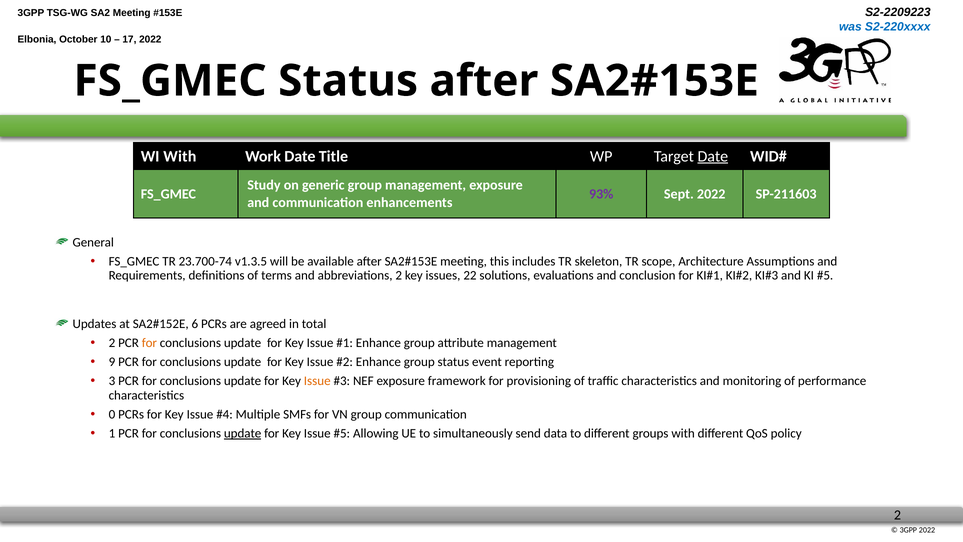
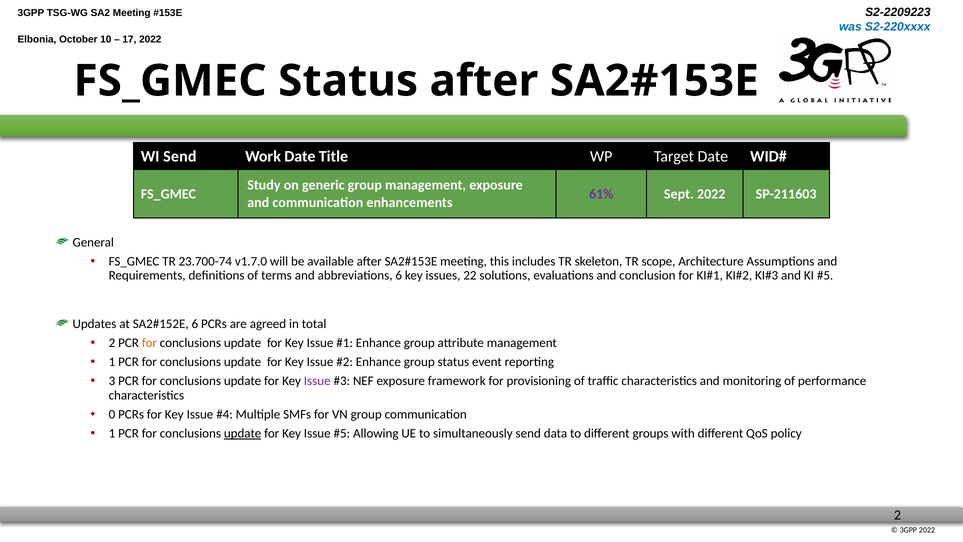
WI With: With -> Send
Date at (713, 156) underline: present -> none
93%: 93% -> 61%
v1.3.5: v1.3.5 -> v1.7.0
abbreviations 2: 2 -> 6
9 at (112, 362): 9 -> 1
Issue at (317, 381) colour: orange -> purple
